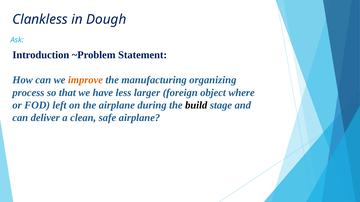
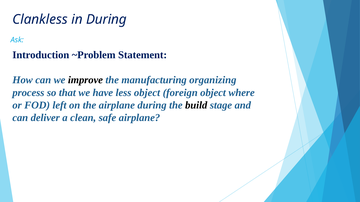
in Dough: Dough -> During
improve colour: orange -> black
less larger: larger -> object
